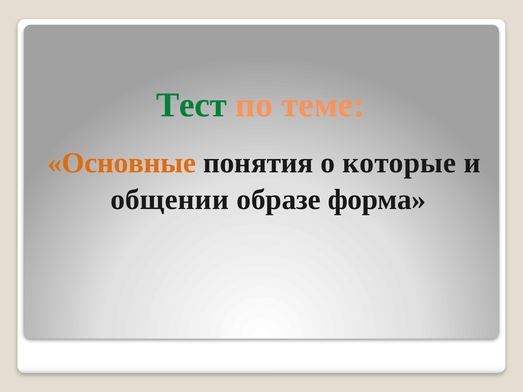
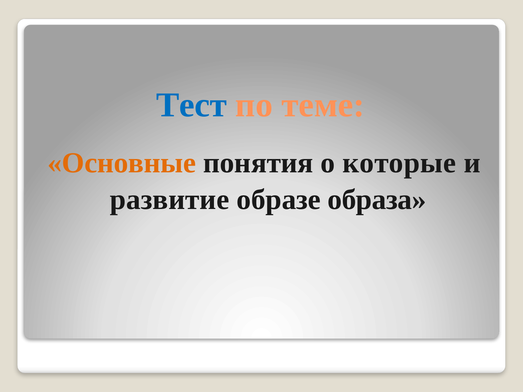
Тест colour: green -> blue
общении: общении -> развитие
форма: форма -> образа
